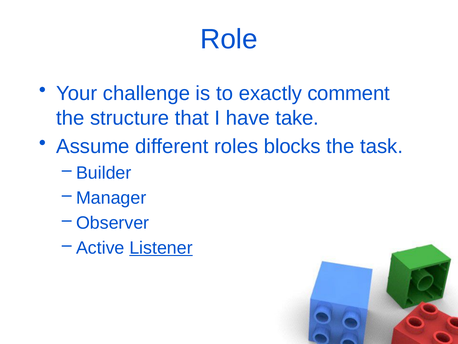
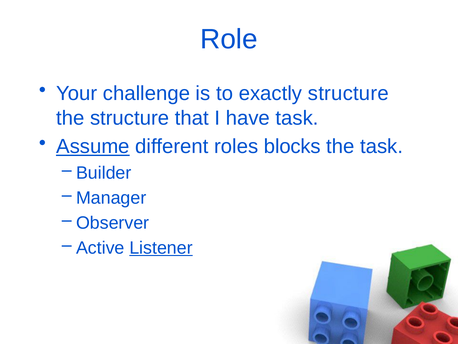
exactly comment: comment -> structure
have take: take -> task
Assume underline: none -> present
